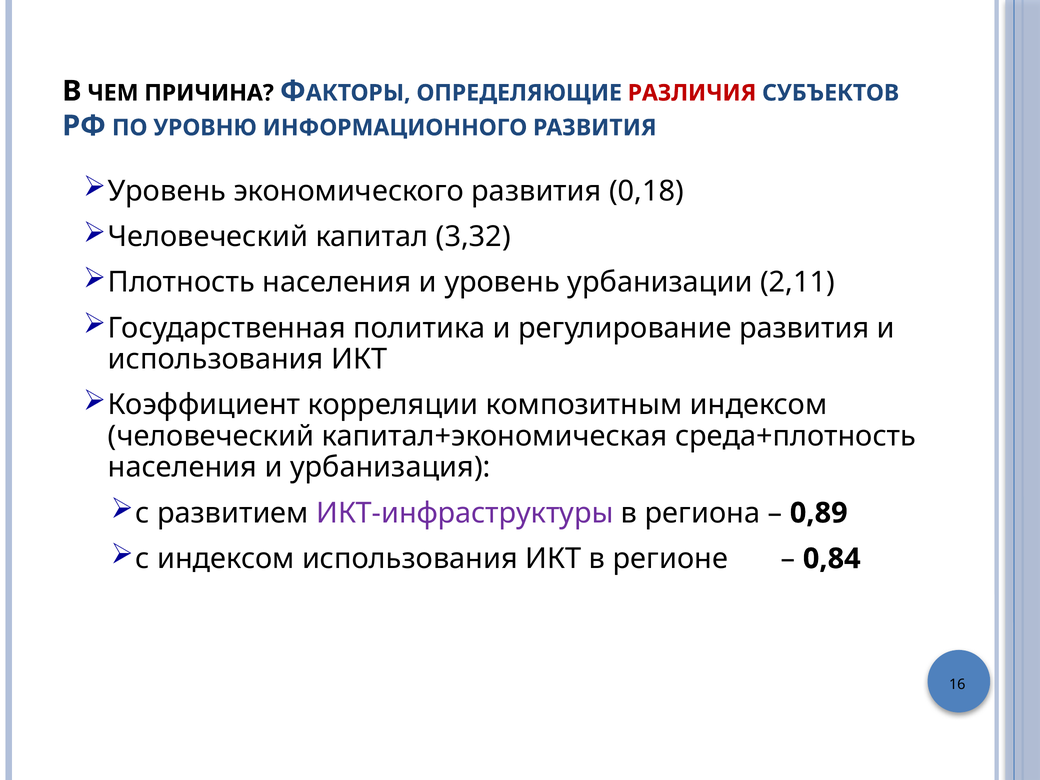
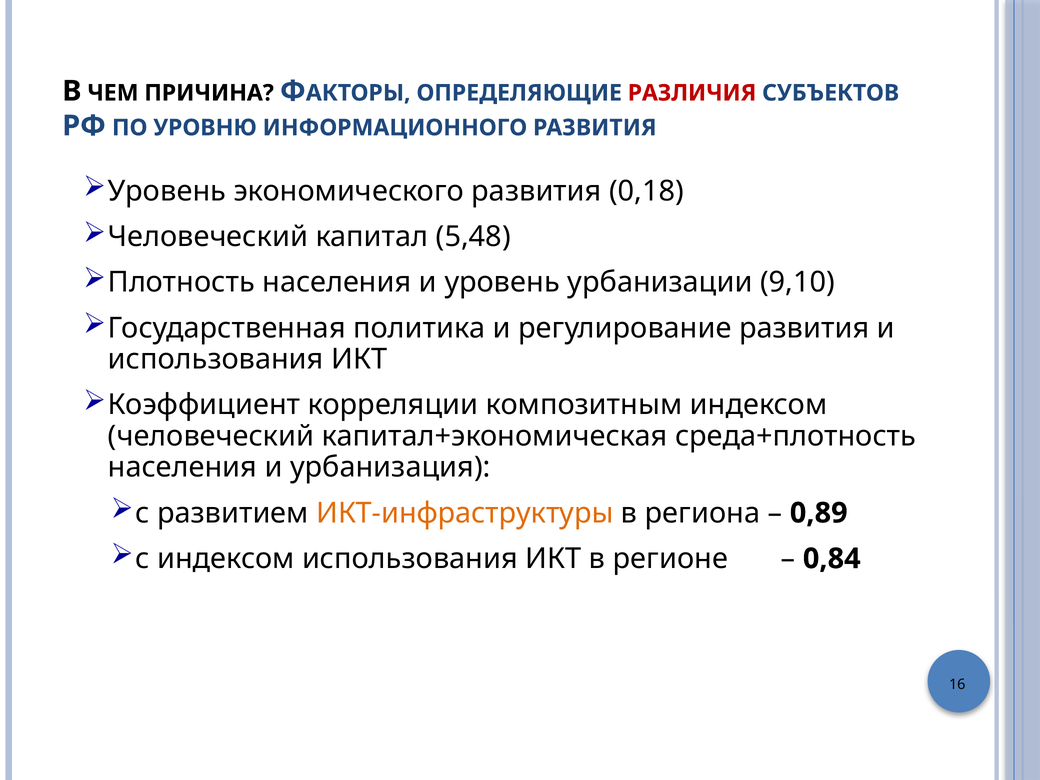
3,32: 3,32 -> 5,48
2,11: 2,11 -> 9,10
ИКТ-инфраструктуры colour: purple -> orange
